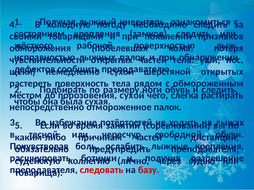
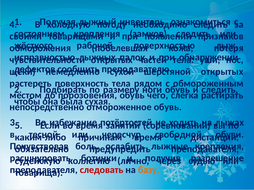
сухой at (132, 95): сухой -> обувь
палок at (168, 107): палок -> обувь
частей at (148, 138): частей -> время
базу colour: red -> orange
